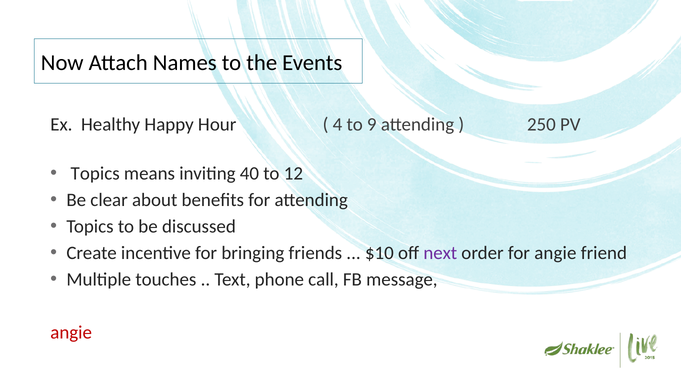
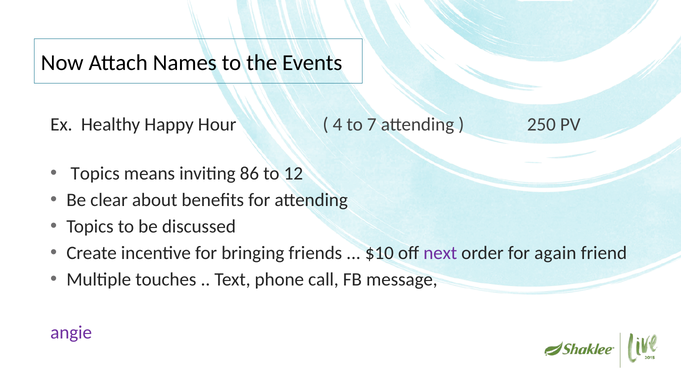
9: 9 -> 7
40: 40 -> 86
for angie: angie -> again
angie at (71, 333) colour: red -> purple
